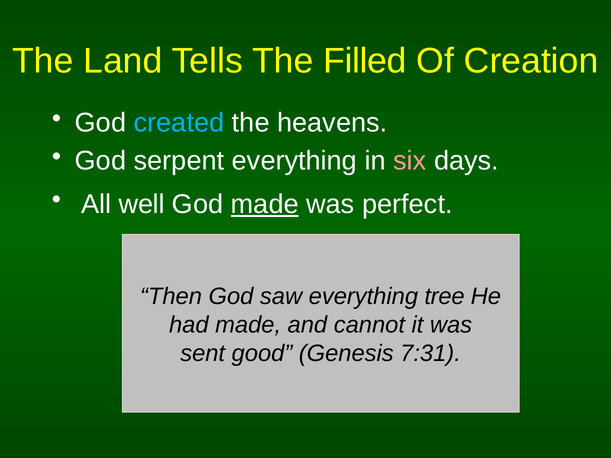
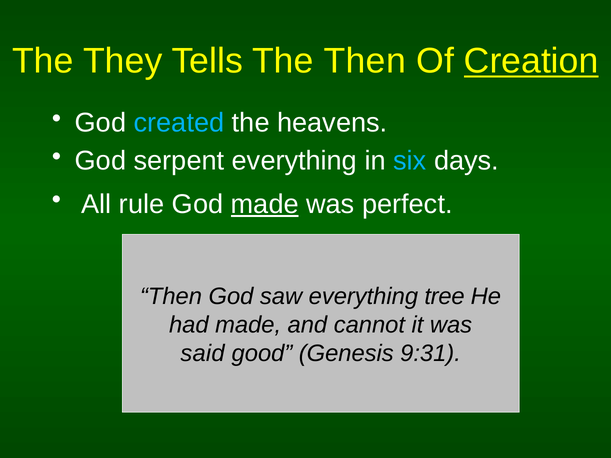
Land: Land -> They
The Filled: Filled -> Then
Creation underline: none -> present
six colour: pink -> light blue
well: well -> rule
sent: sent -> said
7:31: 7:31 -> 9:31
